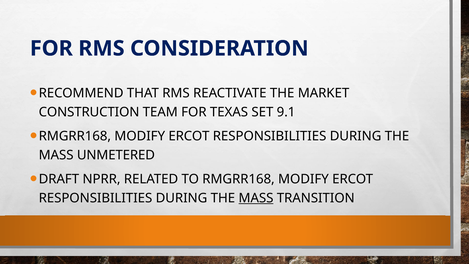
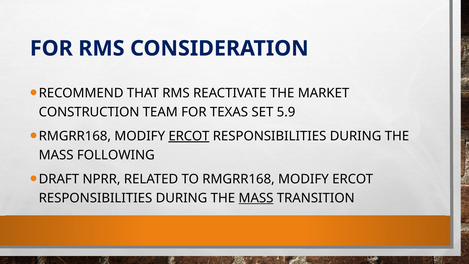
9.1: 9.1 -> 5.9
ERCOT at (189, 136) underline: none -> present
UNMETERED: UNMETERED -> FOLLOWING
